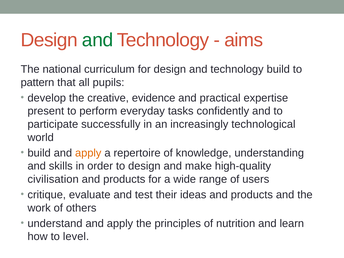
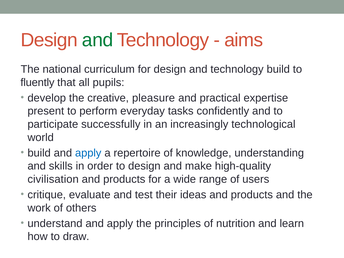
pattern: pattern -> fluently
evidence: evidence -> pleasure
apply at (88, 153) colour: orange -> blue
level: level -> draw
